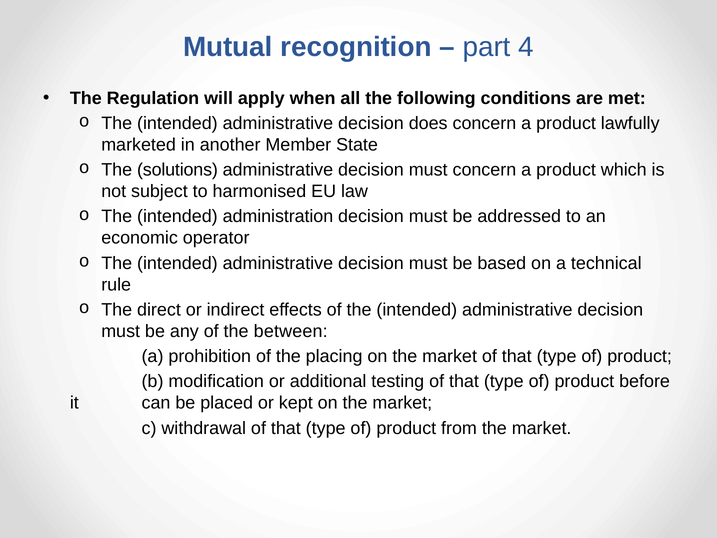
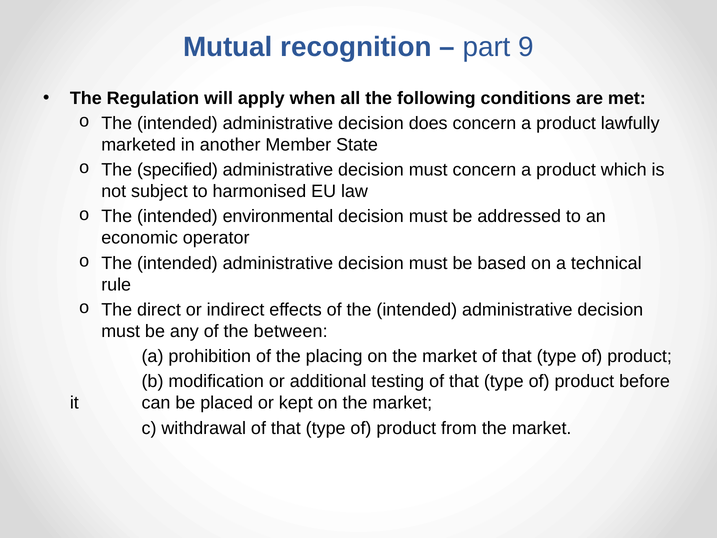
4: 4 -> 9
solutions: solutions -> specified
administration: administration -> environmental
